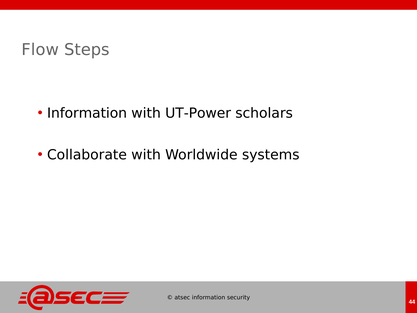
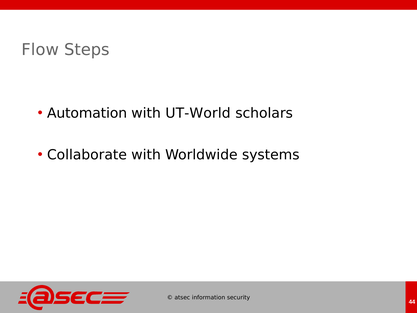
Information at (87, 113): Information -> Automation
UT-Power: UT-Power -> UT-World
